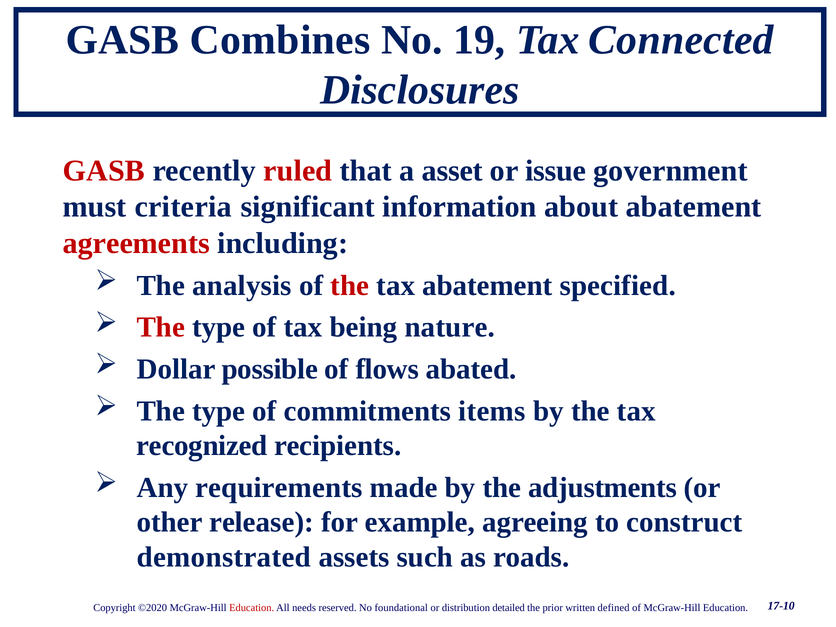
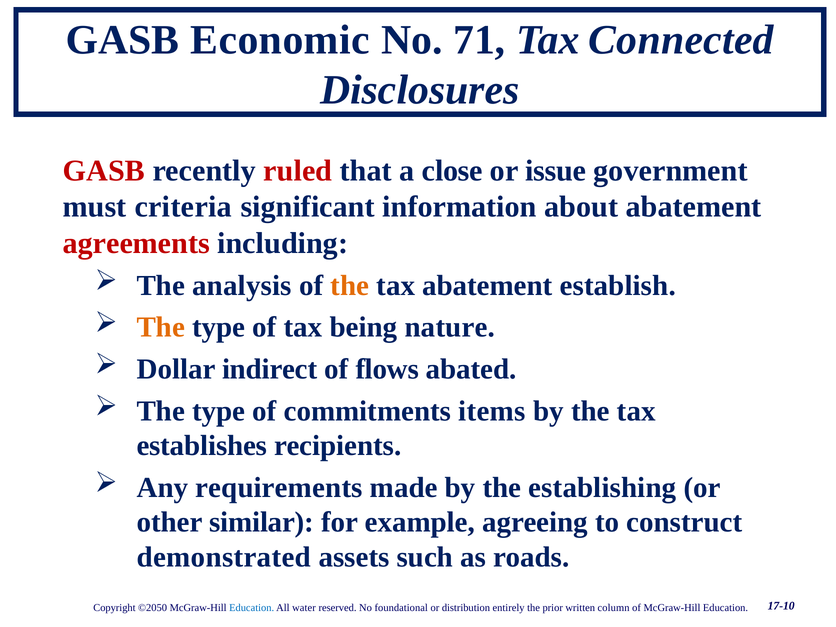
Combines: Combines -> Economic
19: 19 -> 71
asset: asset -> close
the at (350, 286) colour: red -> orange
specified: specified -> establish
The at (161, 327) colour: red -> orange
possible: possible -> indirect
recognized: recognized -> establishes
adjustments: adjustments -> establishing
release: release -> similar
©2020: ©2020 -> ©2050
Education at (252, 608) colour: red -> blue
needs: needs -> water
detailed: detailed -> entirely
defined: defined -> column
